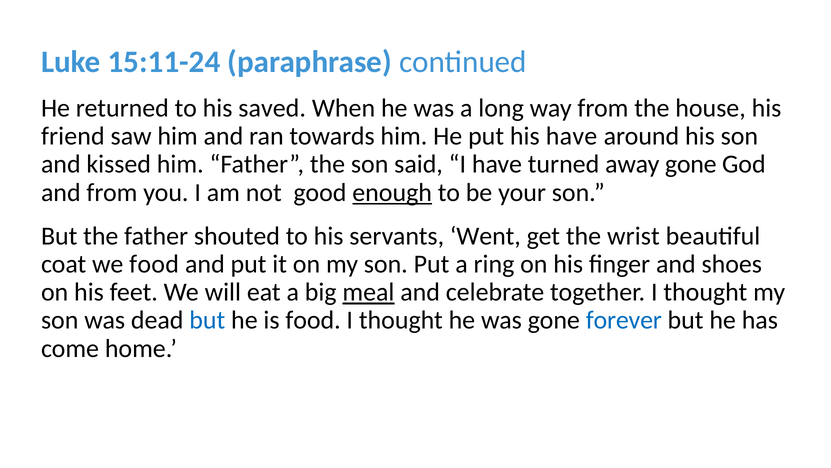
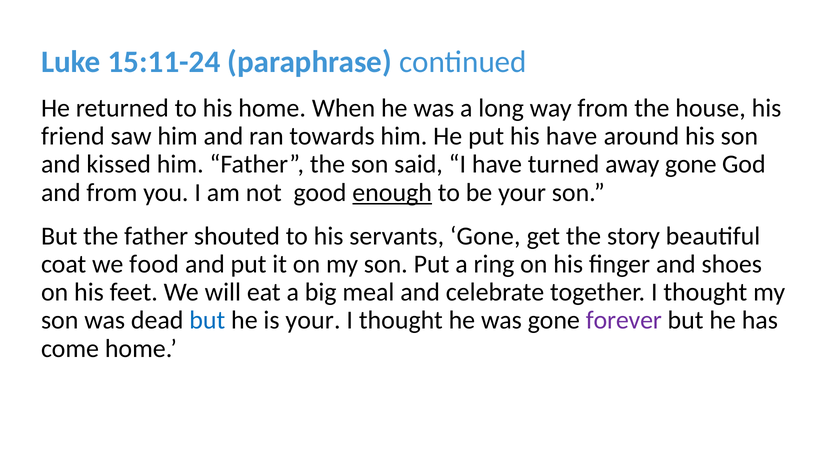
his saved: saved -> home
servants Went: Went -> Gone
wrist: wrist -> story
meal underline: present -> none
is food: food -> your
forever colour: blue -> purple
